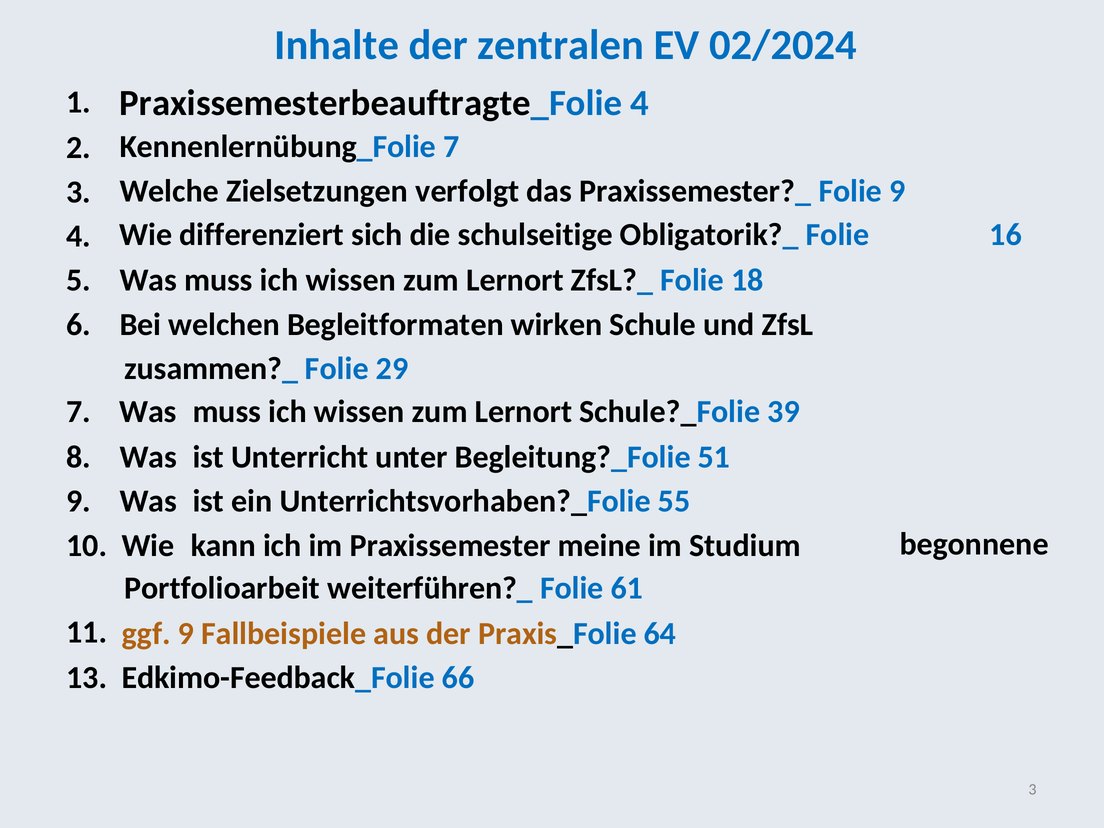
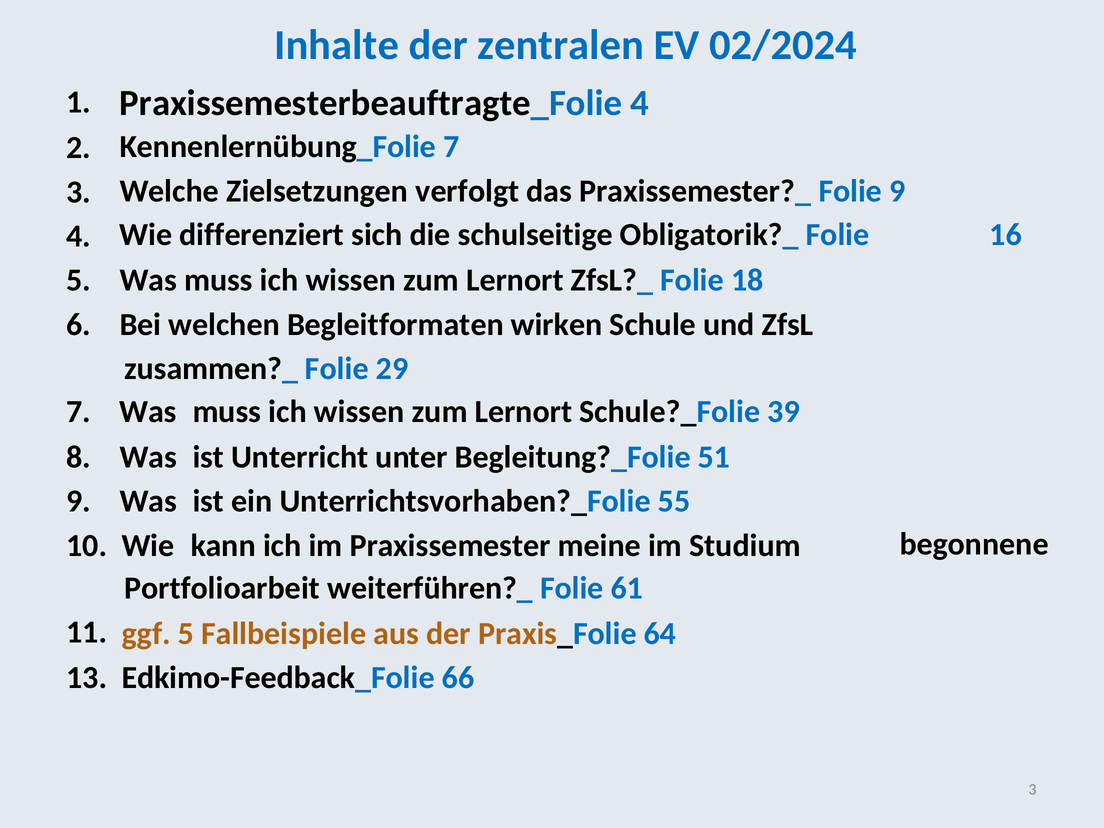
ggf 9: 9 -> 5
